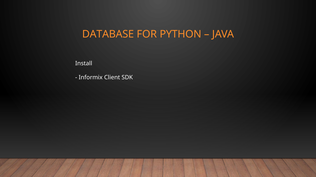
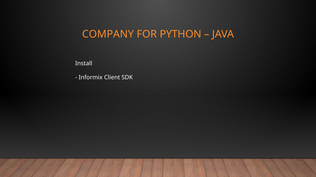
DATABASE: DATABASE -> COMPANY
